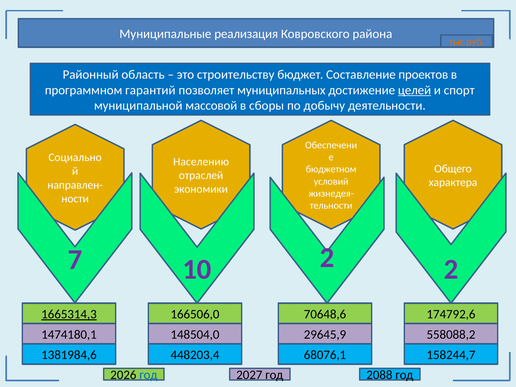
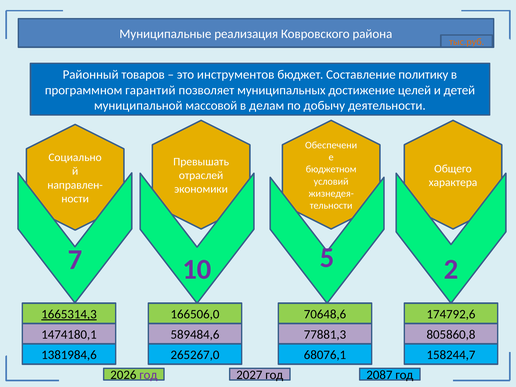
область: область -> товаров
строительству: строительству -> инструментов
проектов: проектов -> политику
целей underline: present -> none
спорт: спорт -> детей
сборы: сборы -> делам
Населению: Населению -> Превышать
10 2: 2 -> 5
148504,0: 148504,0 -> 589484,6
29645,9: 29645,9 -> 77881,3
558088,2: 558088,2 -> 805860,8
448203,4: 448203,4 -> 265267,0
год at (148, 375) colour: blue -> purple
2088: 2088 -> 2087
